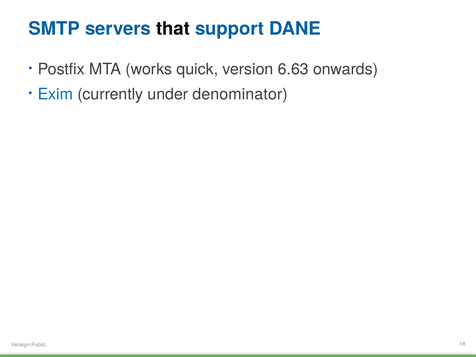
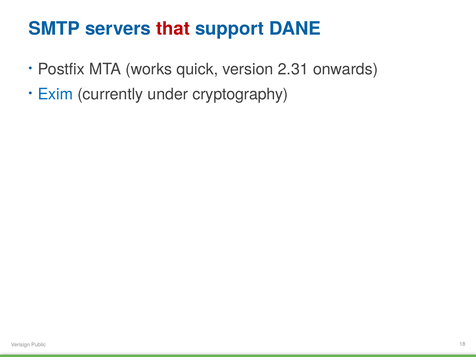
that colour: black -> red
6.63: 6.63 -> 2.31
denominator: denominator -> cryptography
